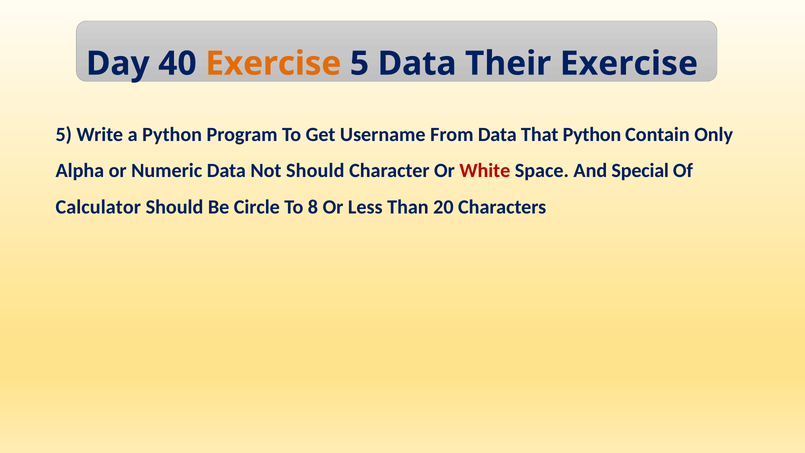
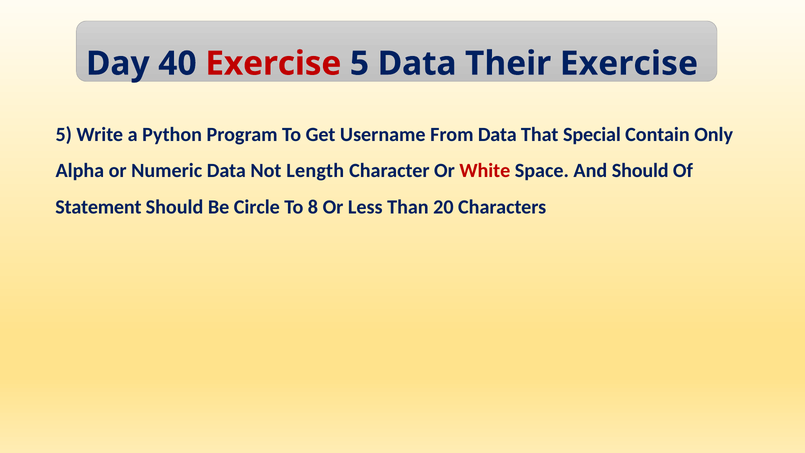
Exercise at (273, 64) colour: orange -> red
That Python: Python -> Special
Not Should: Should -> Length
And Special: Special -> Should
Calculator: Calculator -> Statement
